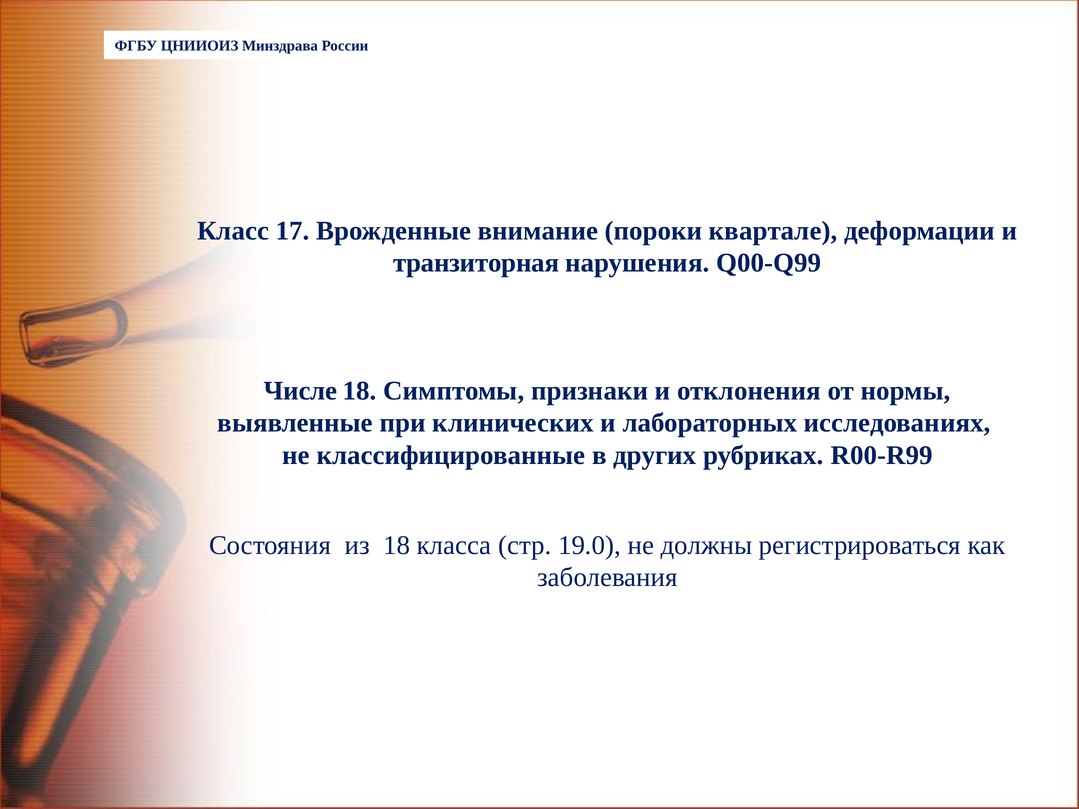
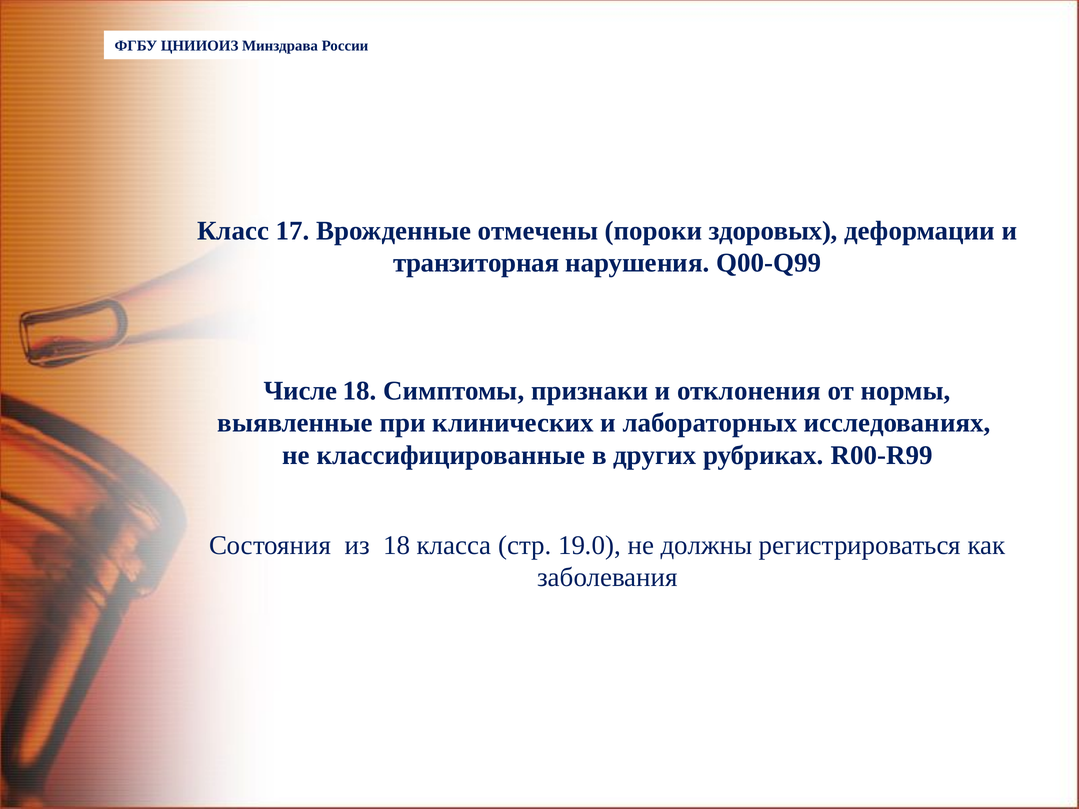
внимание: внимание -> отмечены
квартале: квартале -> здоровых
